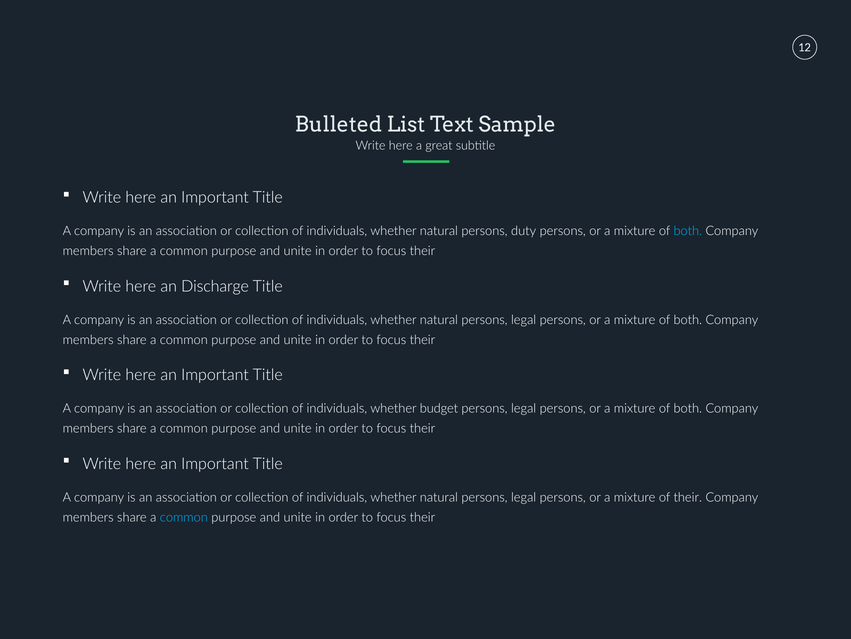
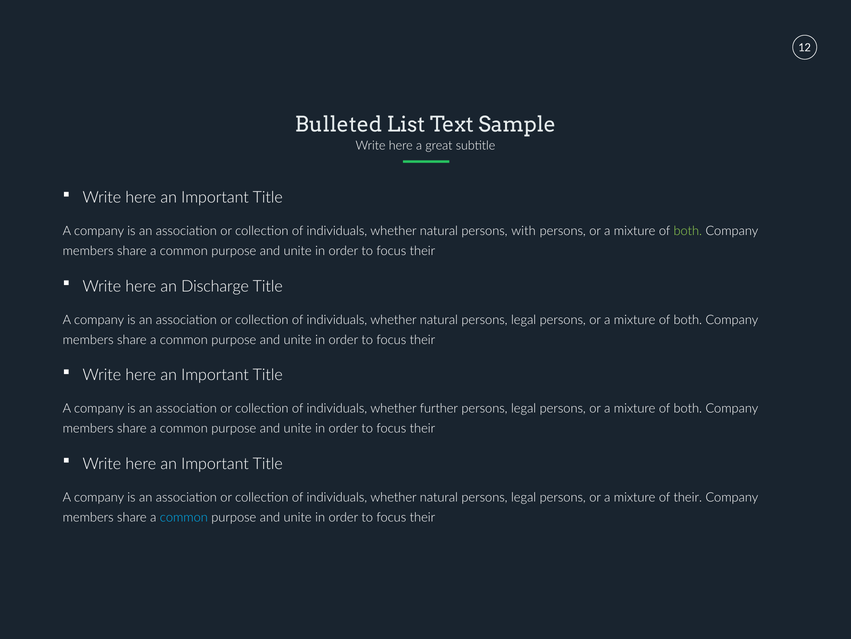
duty: duty -> with
both at (688, 231) colour: light blue -> light green
budget: budget -> further
